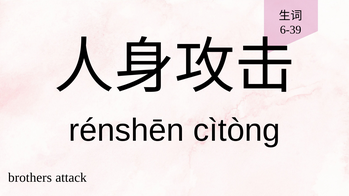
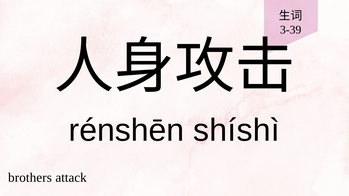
6-39: 6-39 -> 3-39
cìtòng: cìtòng -> shíshì
